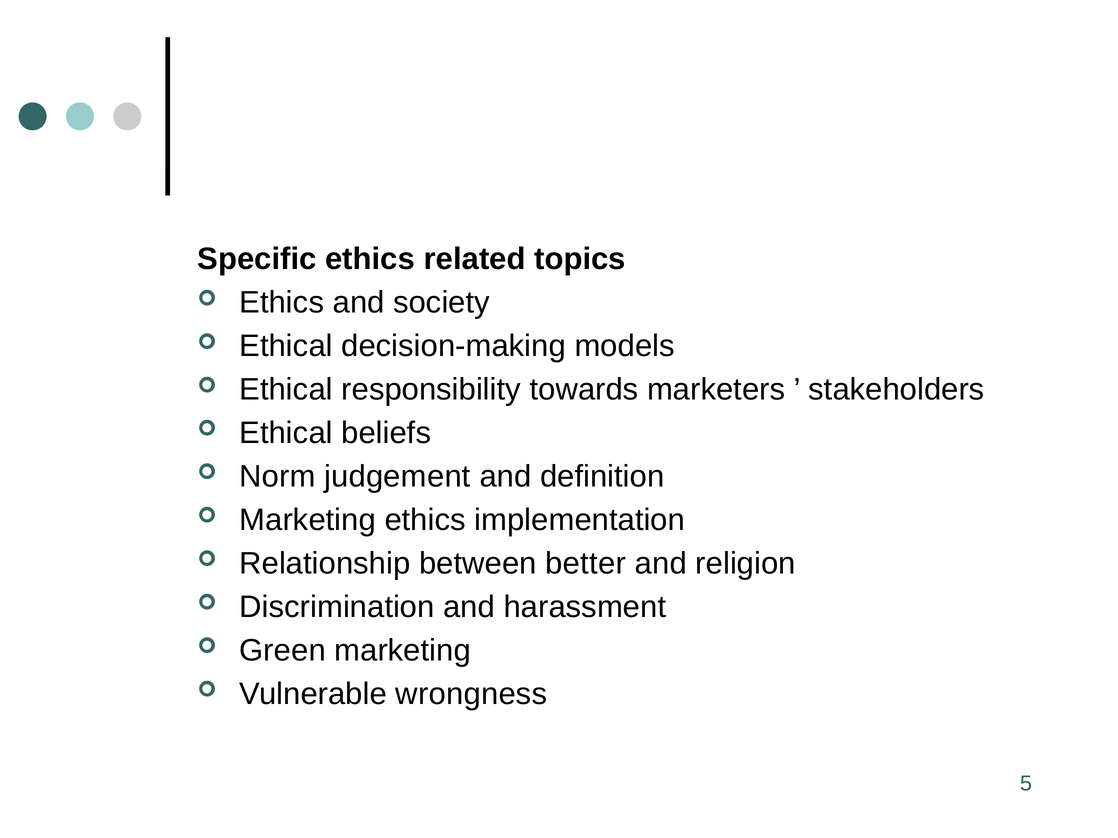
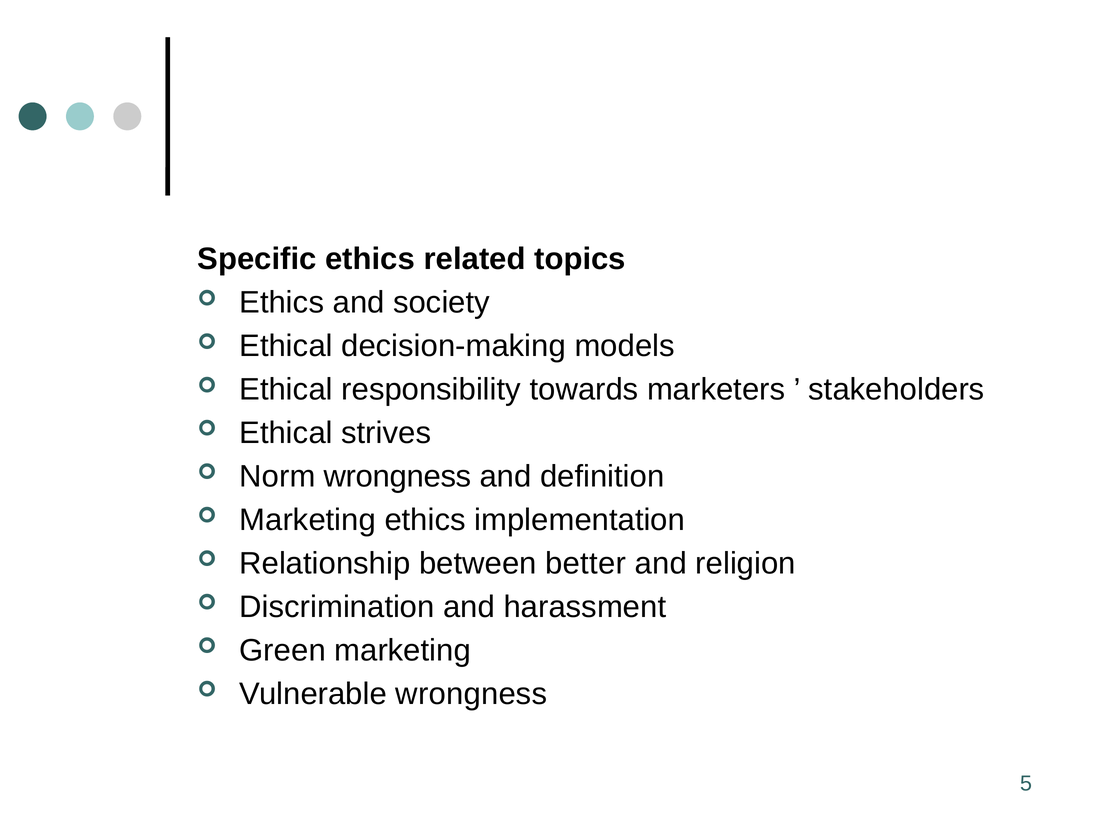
beliefs: beliefs -> strives
Norm judgement: judgement -> wrongness
